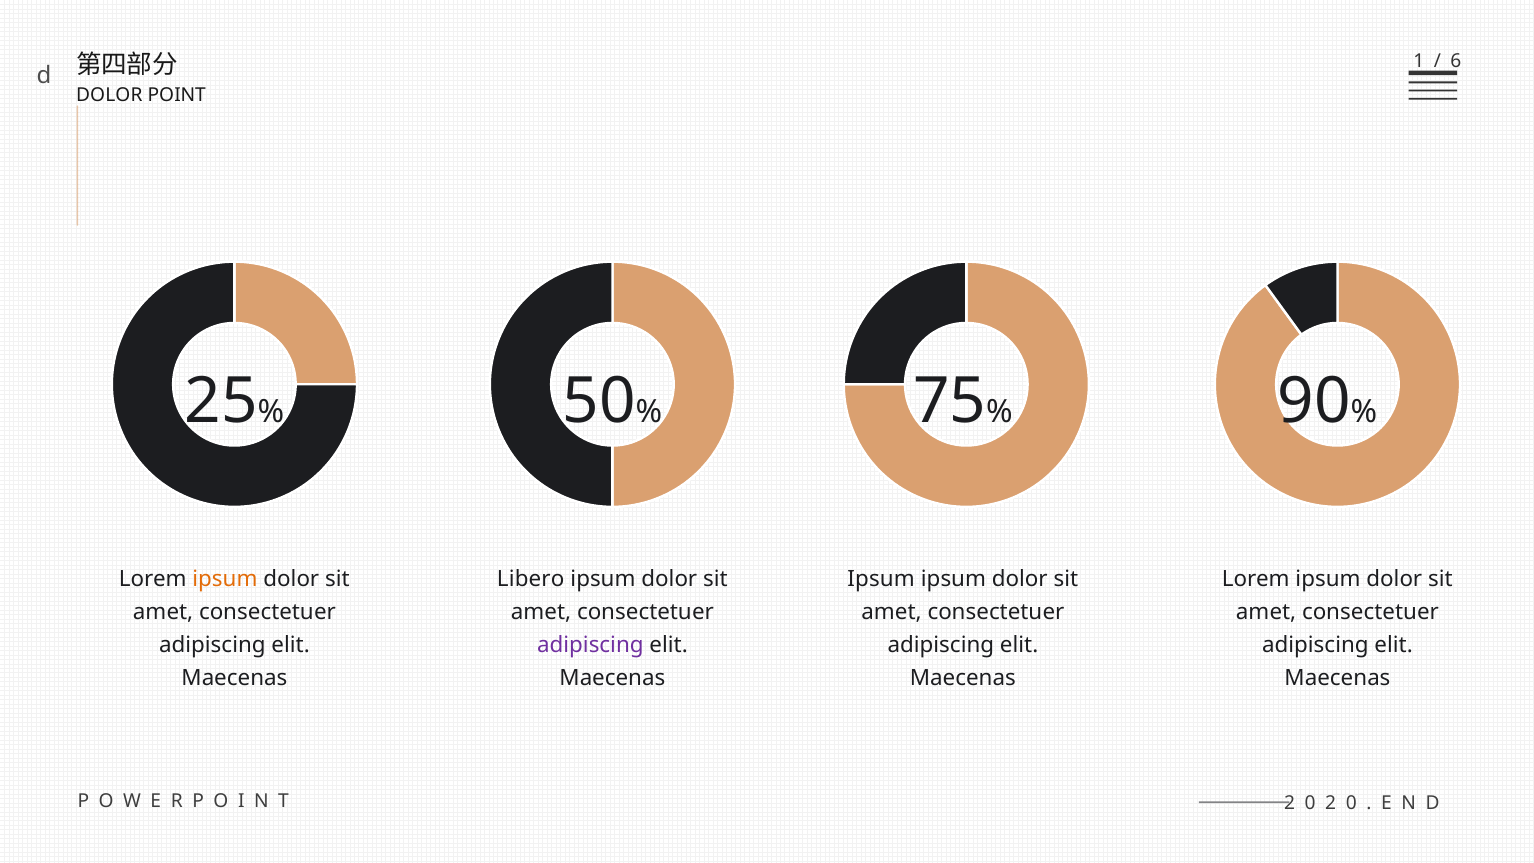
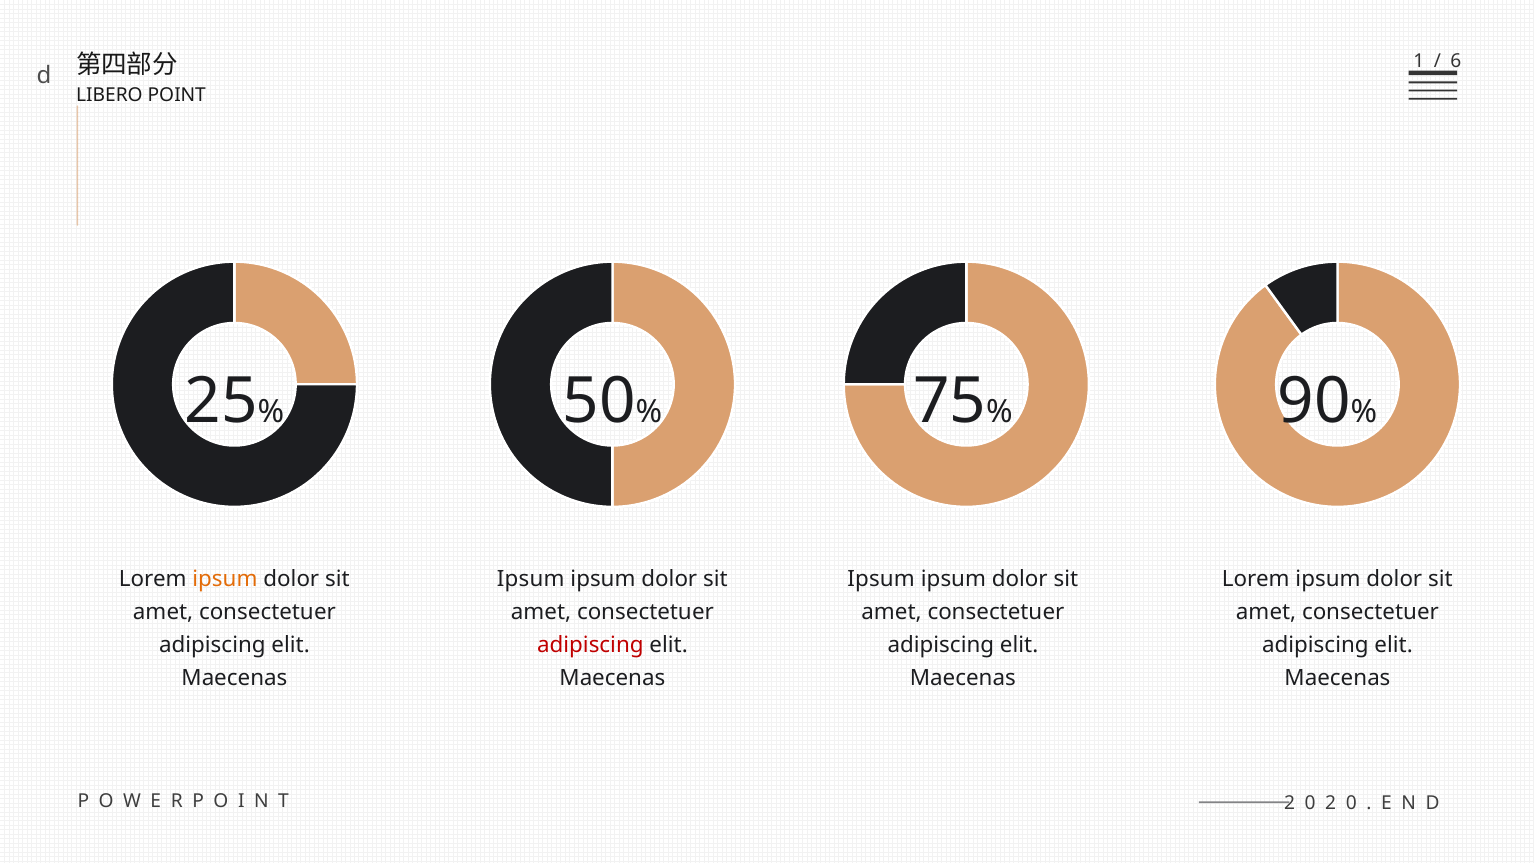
DOLOR at (109, 95): DOLOR -> LIBERO
Libero at (531, 579): Libero -> Ipsum
adipiscing at (590, 645) colour: purple -> red
